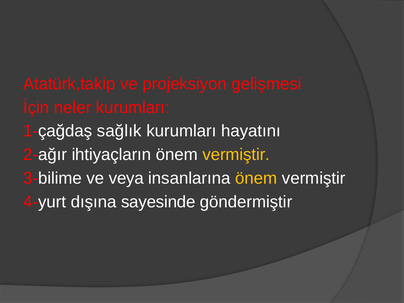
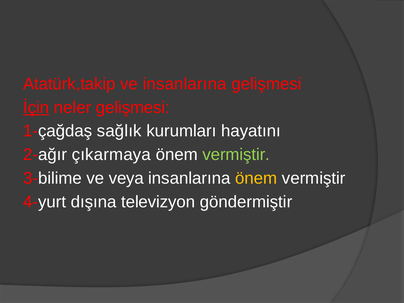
ve projeksiyon: projeksiyon -> insanlarına
İçin underline: none -> present
neler kurumları: kurumları -> gelişmesi
ihtiyaçların: ihtiyaçların -> çıkarmaya
vermiştir at (236, 155) colour: yellow -> light green
sayesinde: sayesinde -> televizyon
